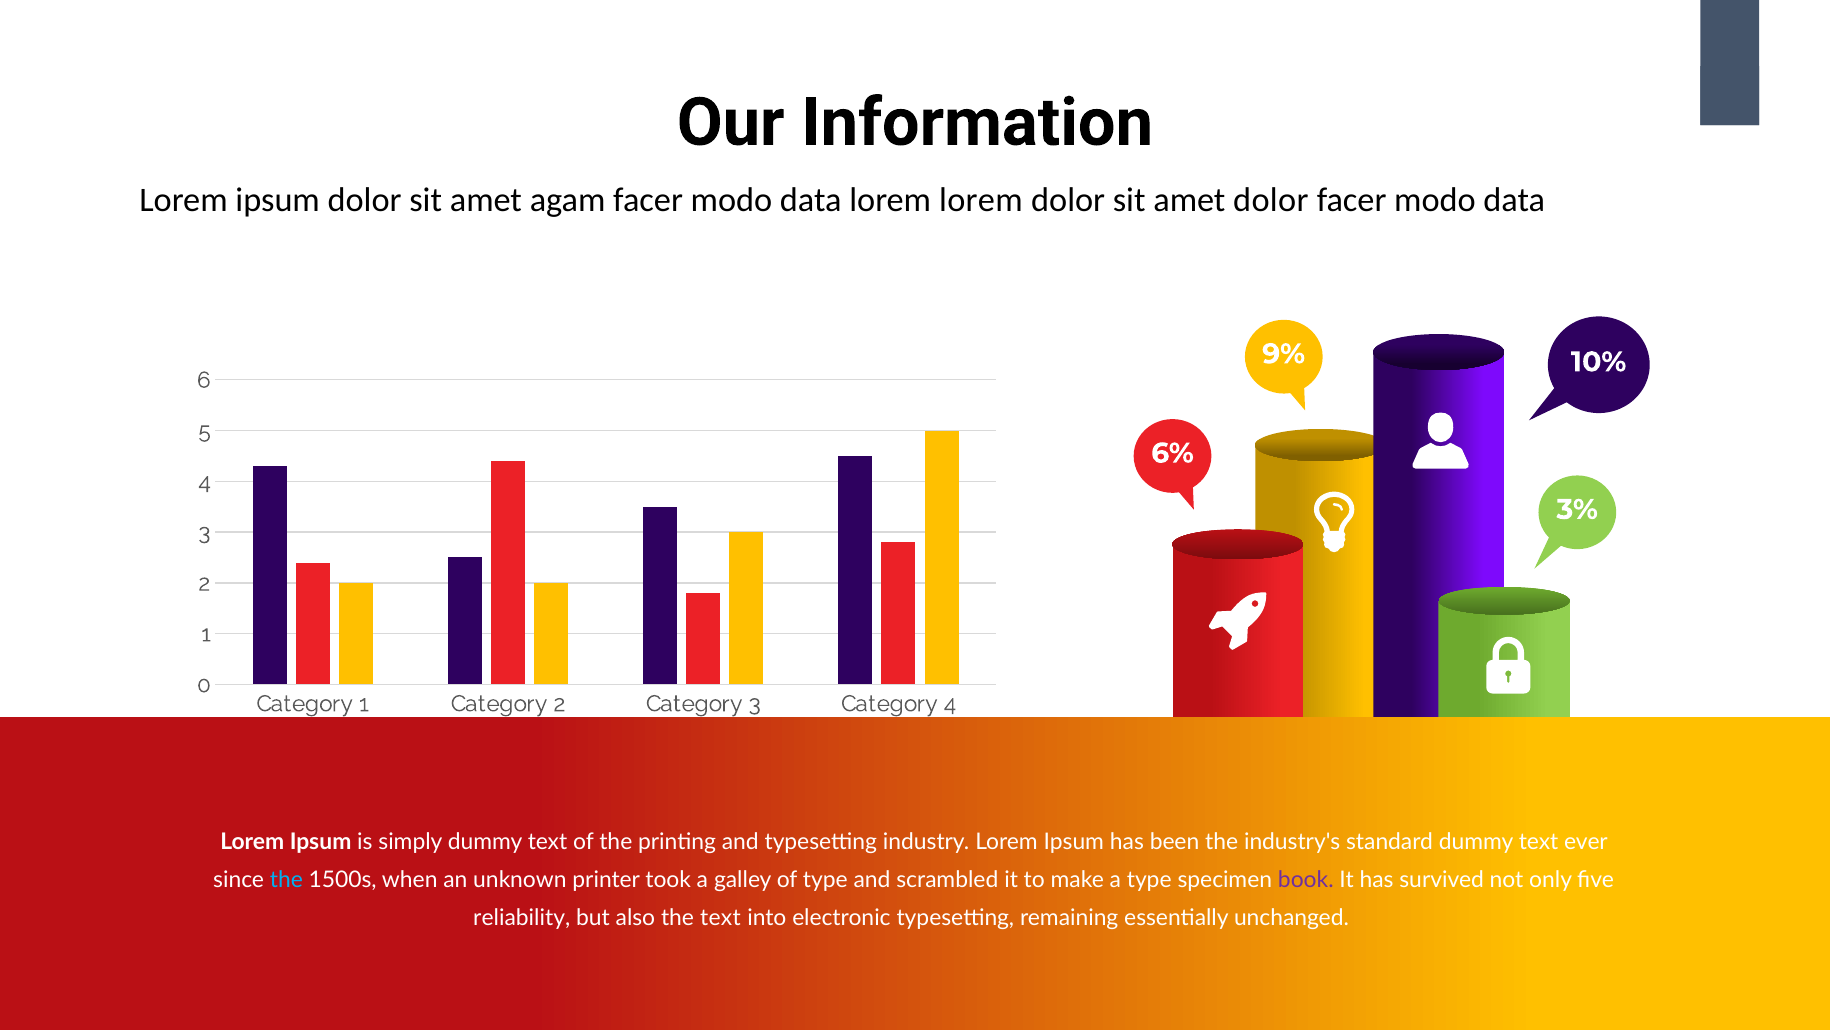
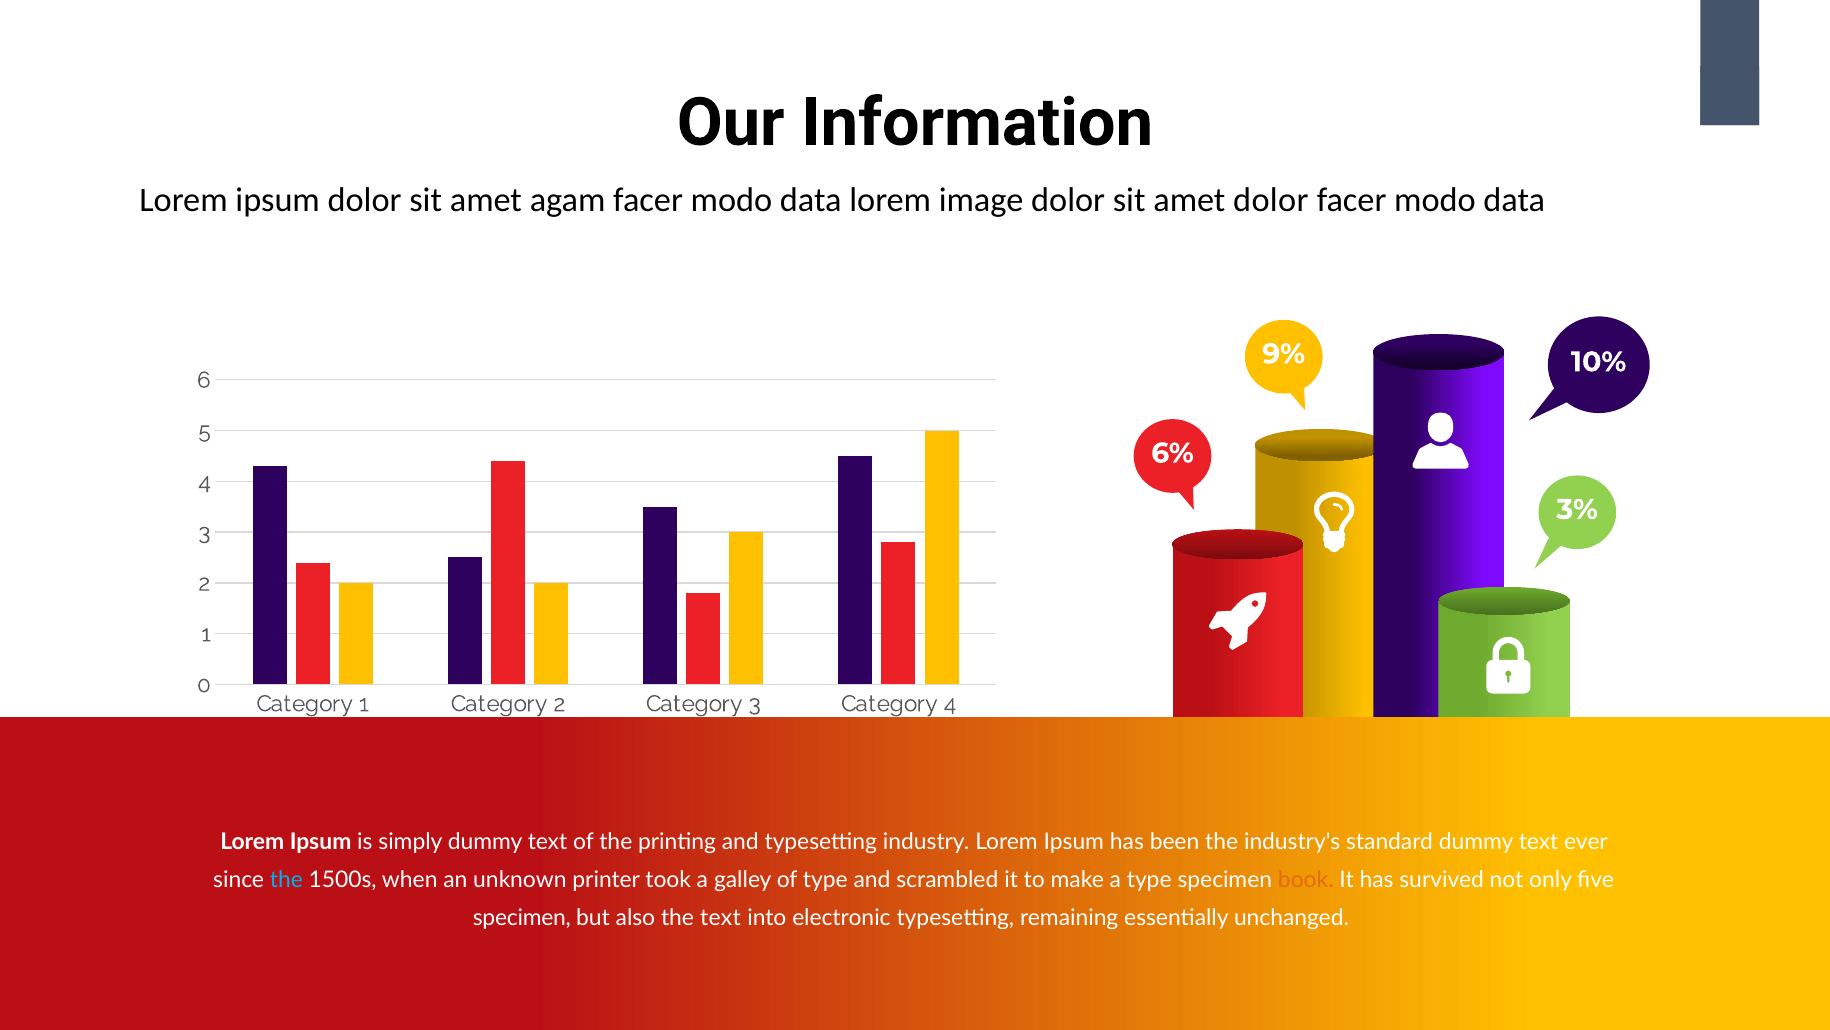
lorem lorem: lorem -> image
book colour: purple -> orange
reliability at (522, 918): reliability -> specimen
